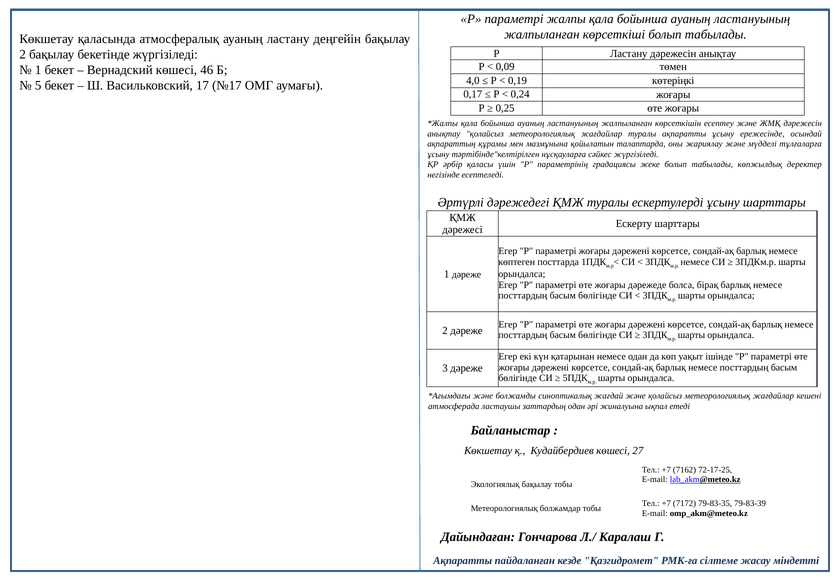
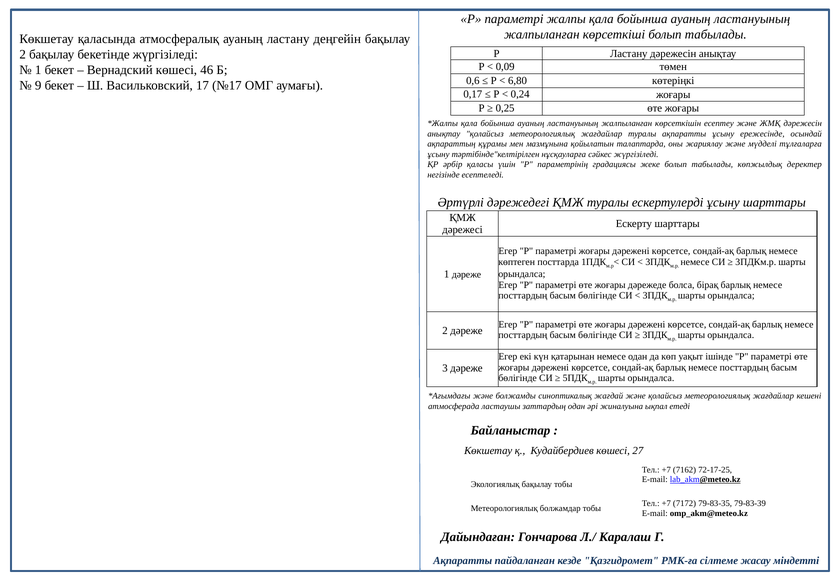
4,0: 4,0 -> 0,6
0,19: 0,19 -> 6,80
5: 5 -> 9
